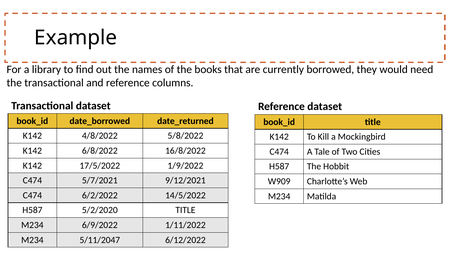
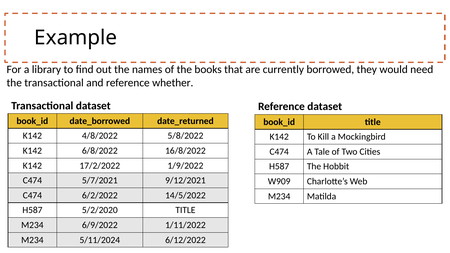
columns: columns -> whether
17/5/2022: 17/5/2022 -> 17/2/2022
5/11/2047: 5/11/2047 -> 5/11/2024
